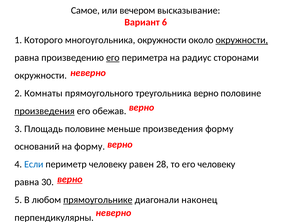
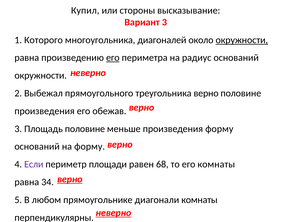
Самое: Самое -> Купил
вечером: вечером -> стороны
Вариант 6: 6 -> 3
многоугольника окружности: окружности -> диагоналей
радиус сторонами: сторонами -> оснований
Комнаты: Комнаты -> Выбежал
произведения at (45, 111) underline: present -> none
Если colour: blue -> purple
периметр человеку: человеку -> площади
28: 28 -> 68
его человеку: человеку -> комнаты
30: 30 -> 34
прямоугольнике underline: present -> none
диагонали наконец: наконец -> комнаты
неверно at (113, 213) underline: none -> present
